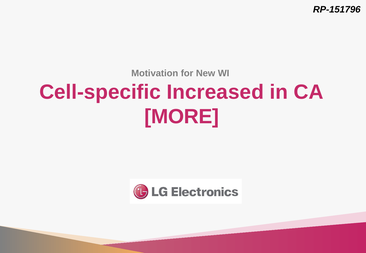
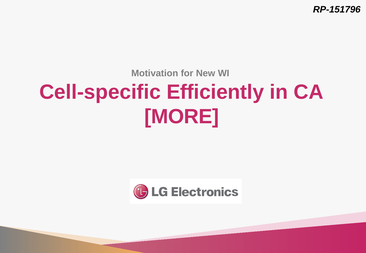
Increased: Increased -> Efficiently
